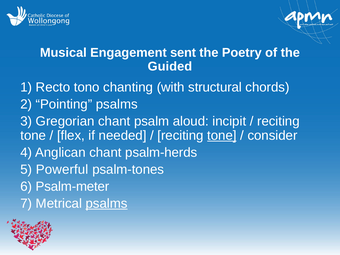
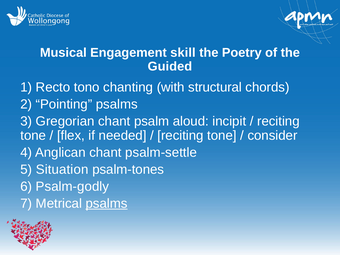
sent: sent -> skill
tone at (222, 135) underline: present -> none
psalm-herds: psalm-herds -> psalm-settle
Powerful: Powerful -> Situation
Psalm-meter: Psalm-meter -> Psalm-godly
